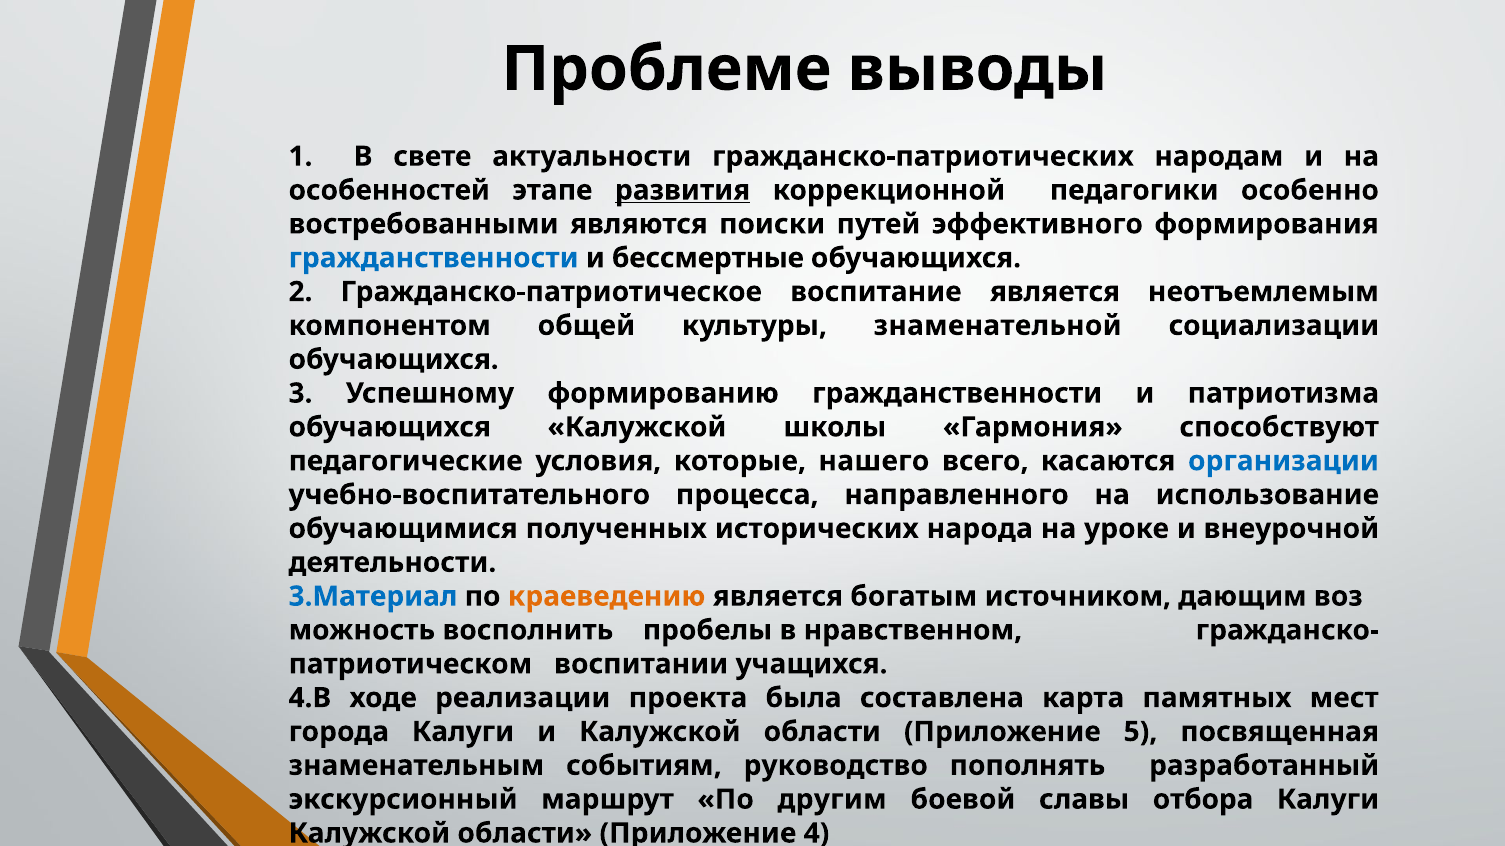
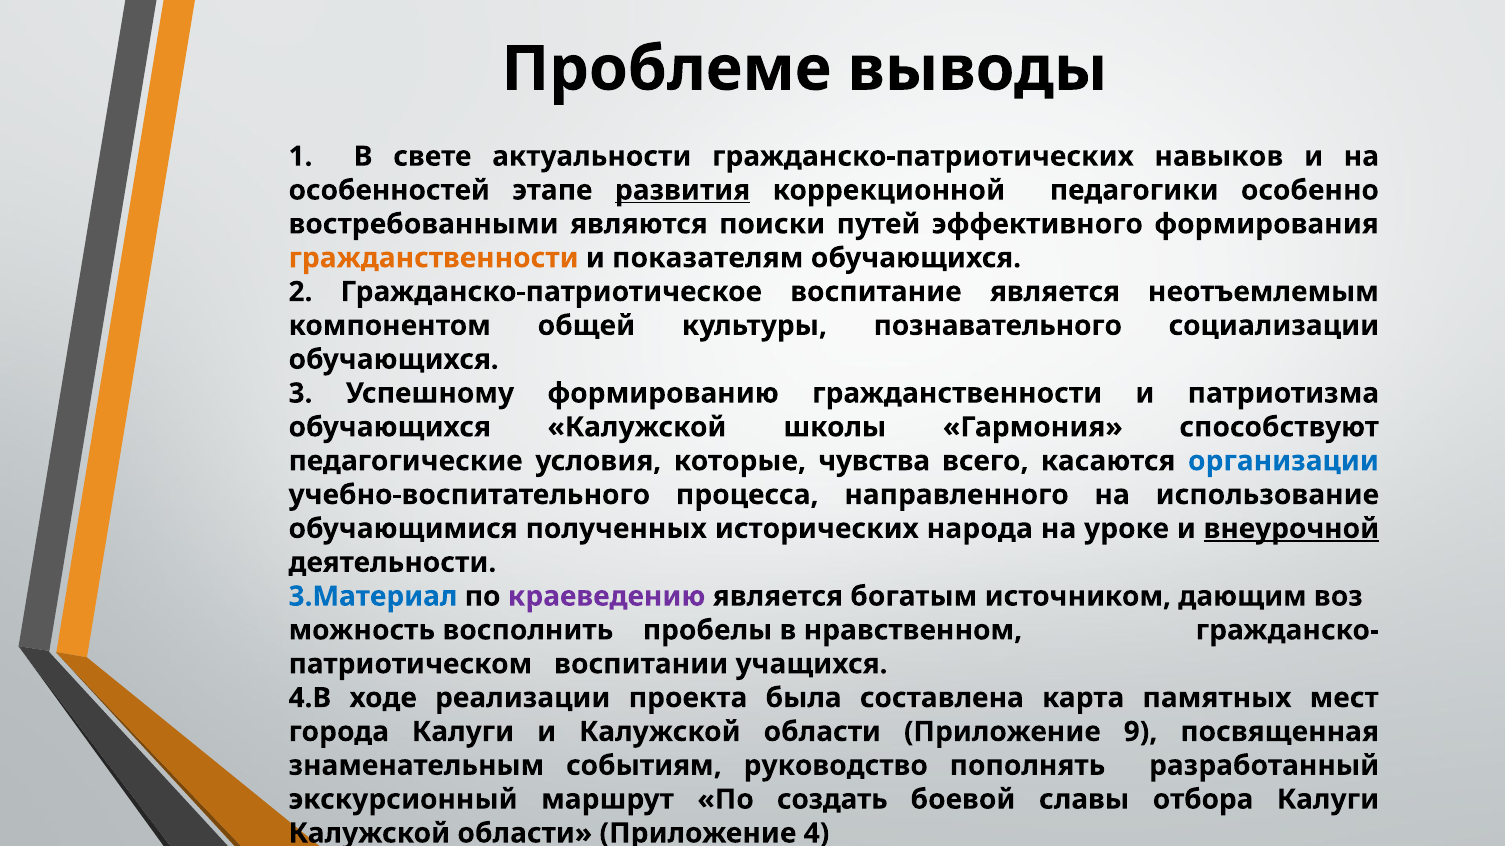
народам: народам -> навыков
гражданственности at (434, 258) colour: blue -> orange
бессмертные: бессмертные -> показателям
знаменательной: знаменательной -> познавательного
нашего: нашего -> чувства
внеурочной underline: none -> present
краеведению colour: orange -> purple
Приложение 5: 5 -> 9
другим: другим -> создать
